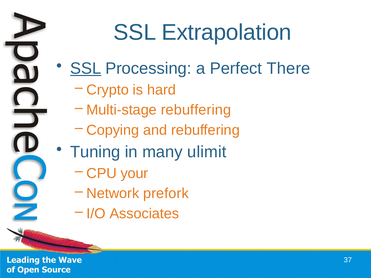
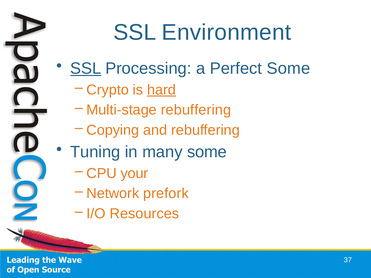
Extrapolation: Extrapolation -> Environment
Perfect There: There -> Some
hard underline: none -> present
many ulimit: ulimit -> some
Associates: Associates -> Resources
